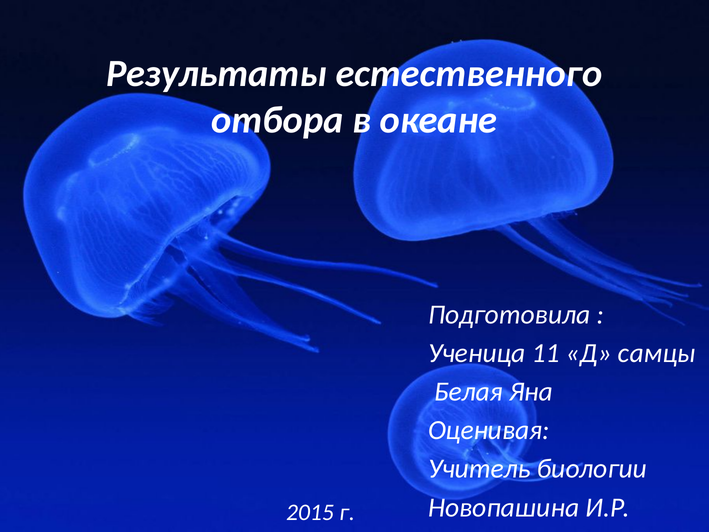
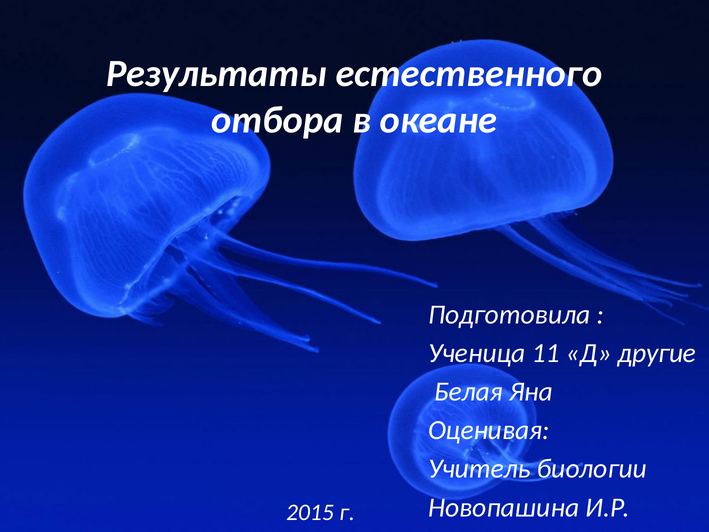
самцы: самцы -> другие
